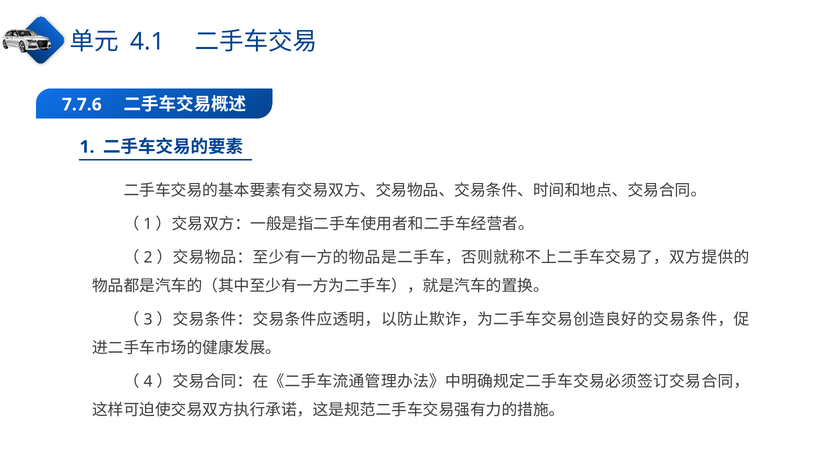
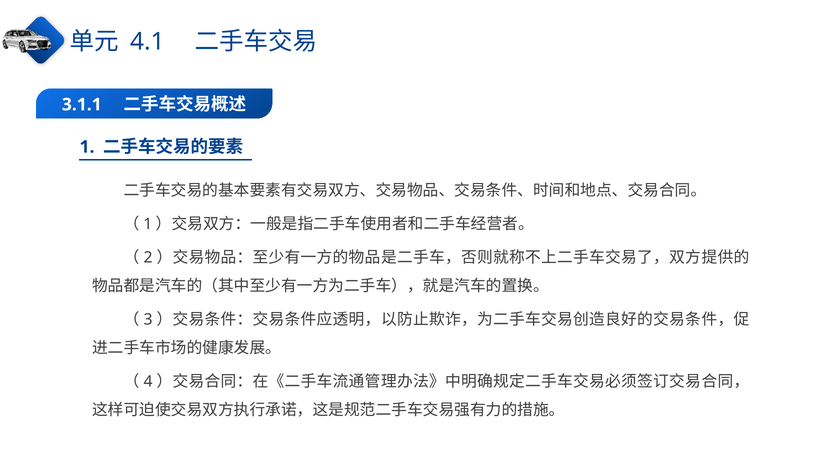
7.7.6: 7.7.6 -> 3.1.1
